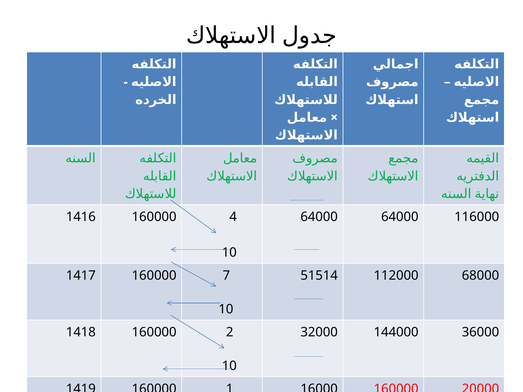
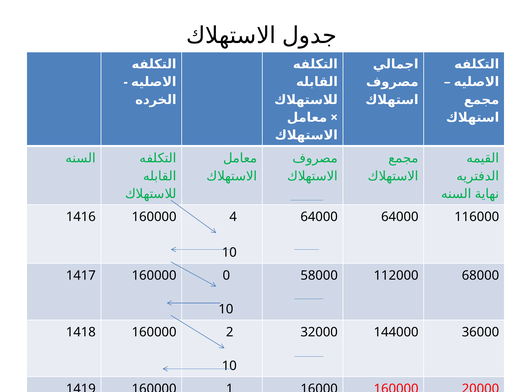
7: 7 -> 0
51514: 51514 -> 58000
